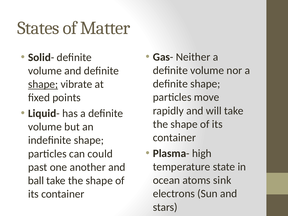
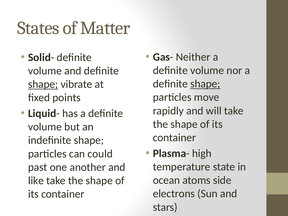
shape at (205, 84) underline: none -> present
sink: sink -> side
ball: ball -> like
